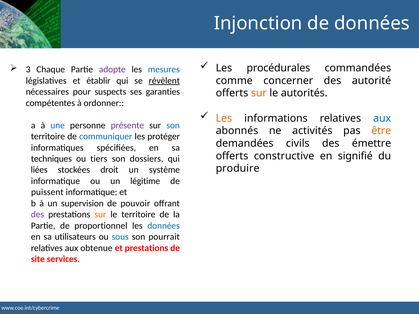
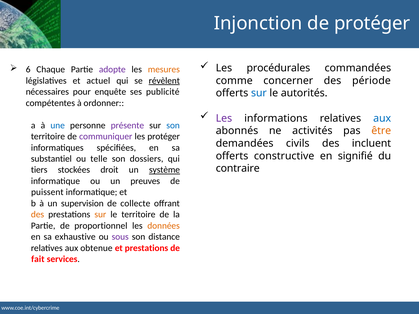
de données: données -> protéger
3: 3 -> 6
mesures colour: blue -> orange
établir: établir -> actuel
autorité: autorité -> période
suspects: suspects -> enquête
garanties: garanties -> publicité
sur at (259, 93) colour: orange -> blue
Les at (224, 118) colour: orange -> purple
communiquer colour: blue -> purple
émettre: émettre -> incluent
techniques: techniques -> substantiel
tiers: tiers -> telle
produire: produire -> contraire
liées: liées -> tiers
système underline: none -> present
légitime: légitime -> preuves
pouvoir: pouvoir -> collecte
des at (38, 215) colour: purple -> orange
données at (164, 226) colour: blue -> orange
utilisateurs: utilisateurs -> exhaustive
sous colour: blue -> purple
pourrait: pourrait -> distance
site: site -> fait
